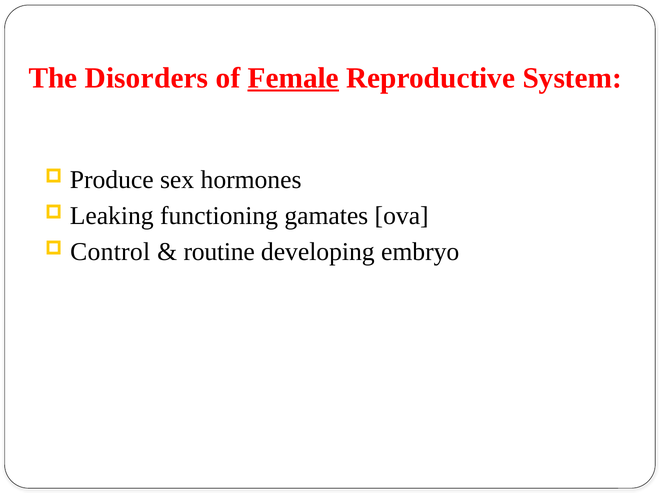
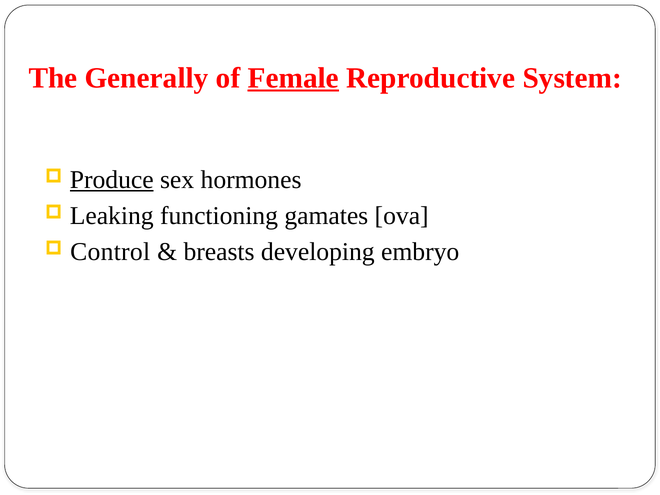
Disorders: Disorders -> Generally
Produce underline: none -> present
routine: routine -> breasts
